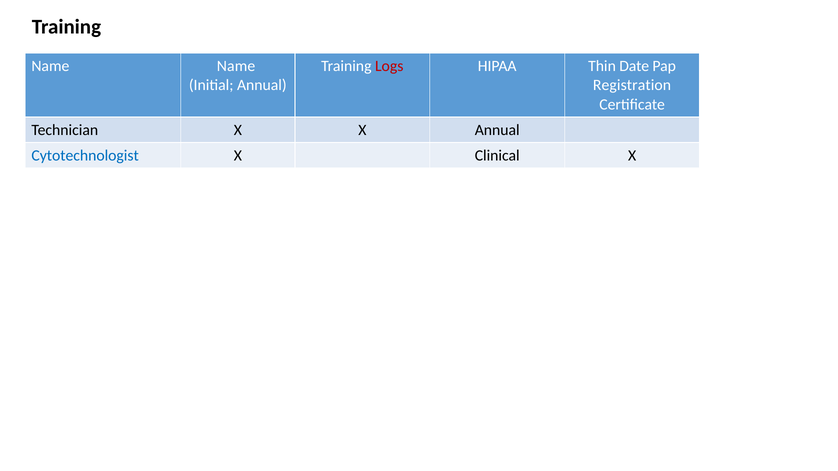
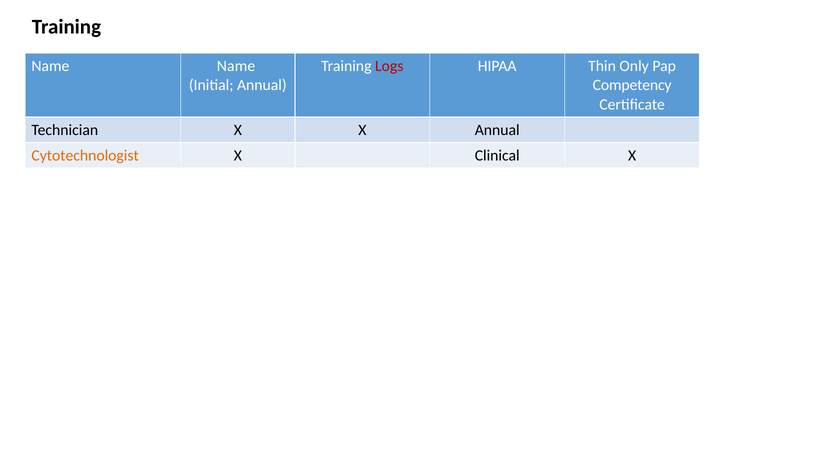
Date: Date -> Only
Registration: Registration -> Competency
Cytotechnologist colour: blue -> orange
